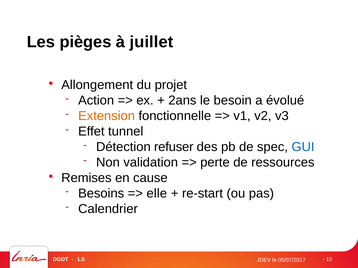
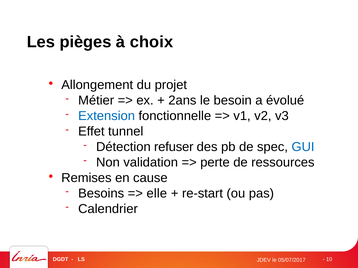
juillet: juillet -> choix
Action: Action -> Métier
Extension colour: orange -> blue
